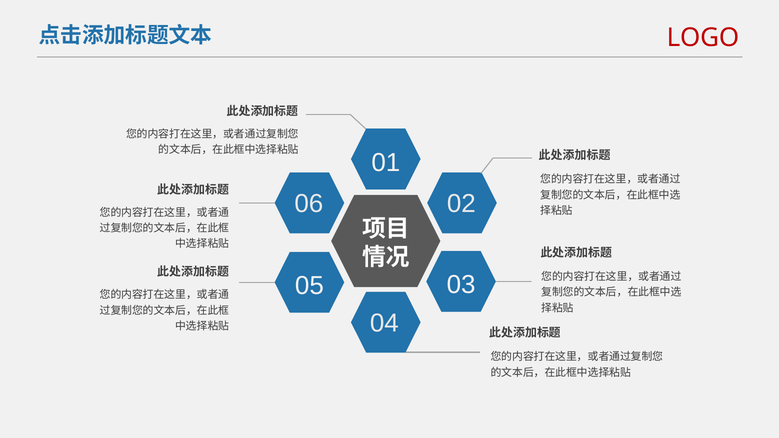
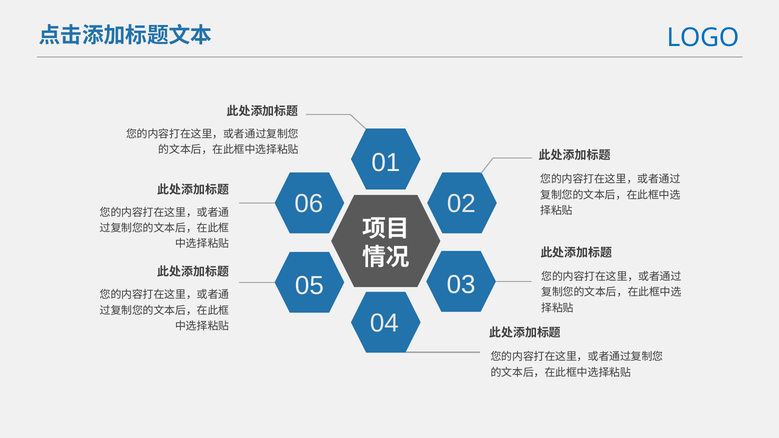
LOGO colour: red -> blue
